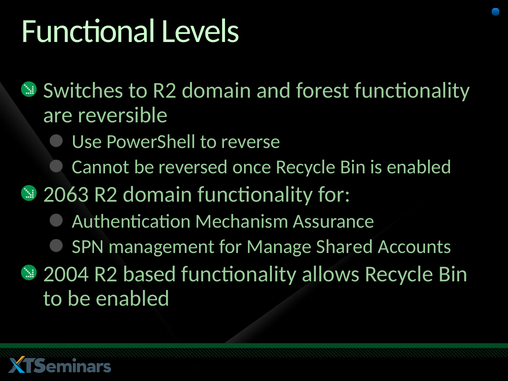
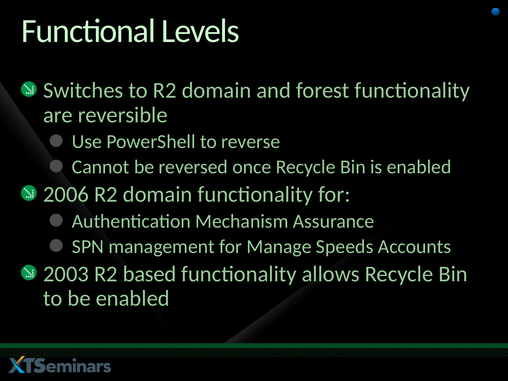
2063: 2063 -> 2006
Shared: Shared -> Speeds
2004: 2004 -> 2003
